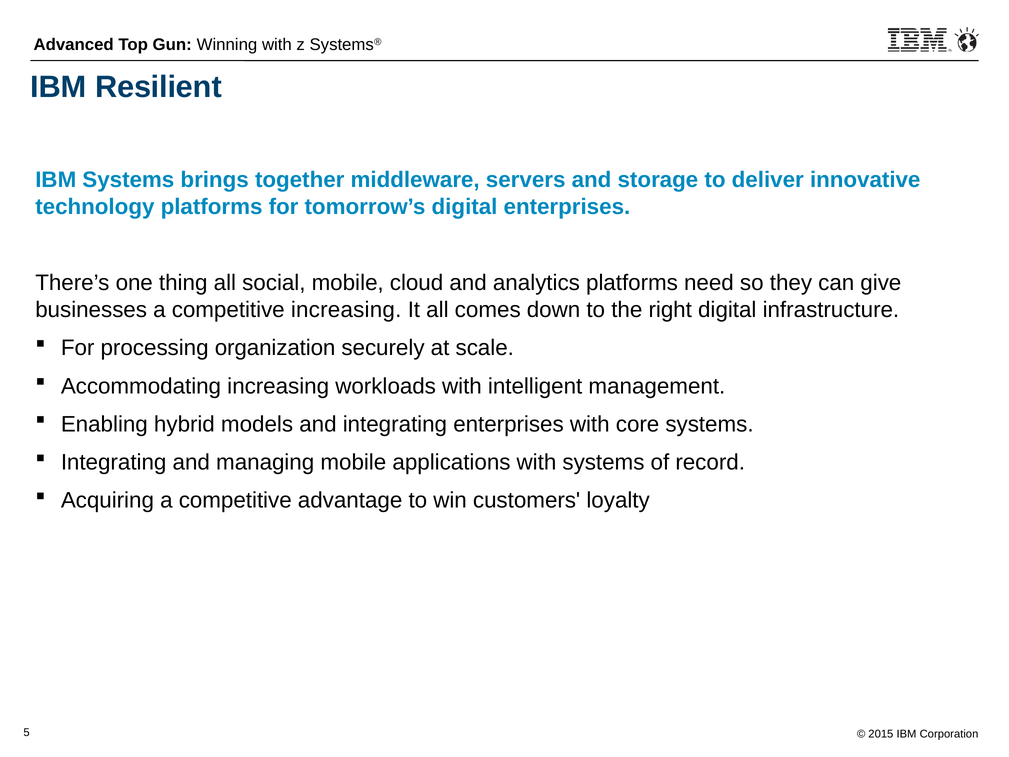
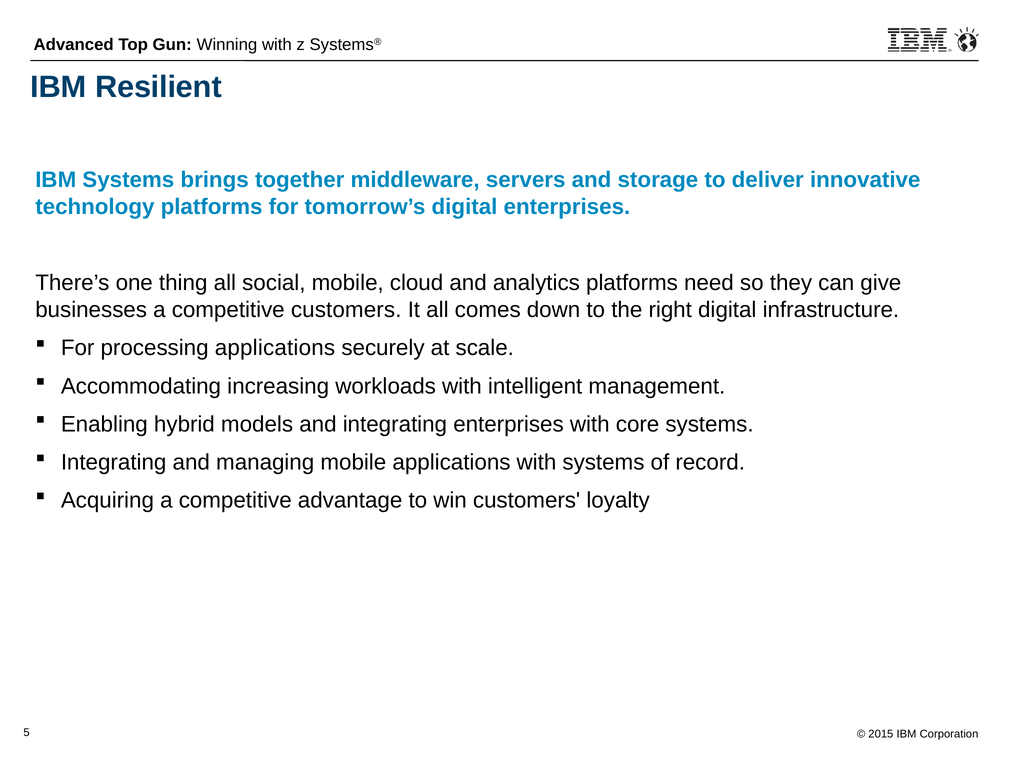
competitive increasing: increasing -> customers
processing organization: organization -> applications
